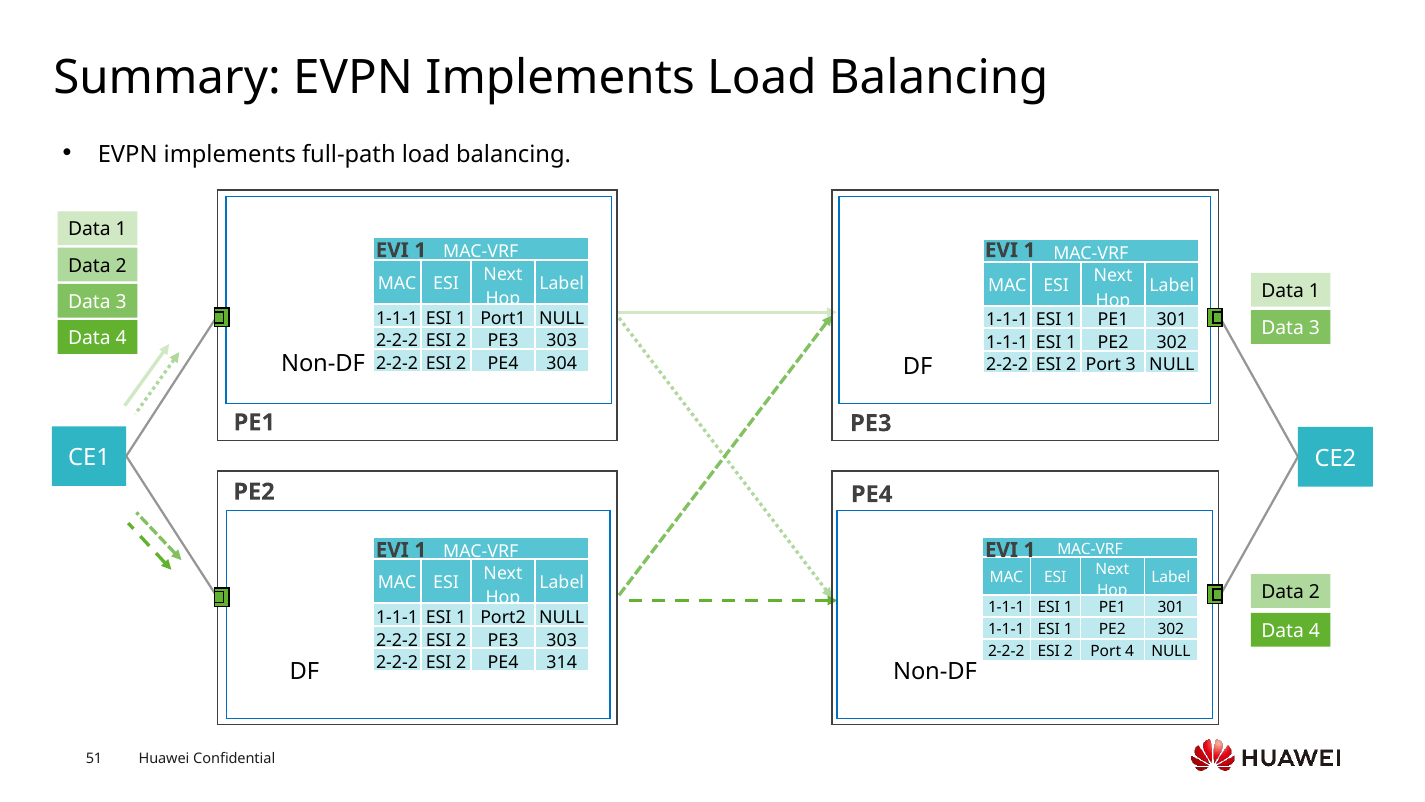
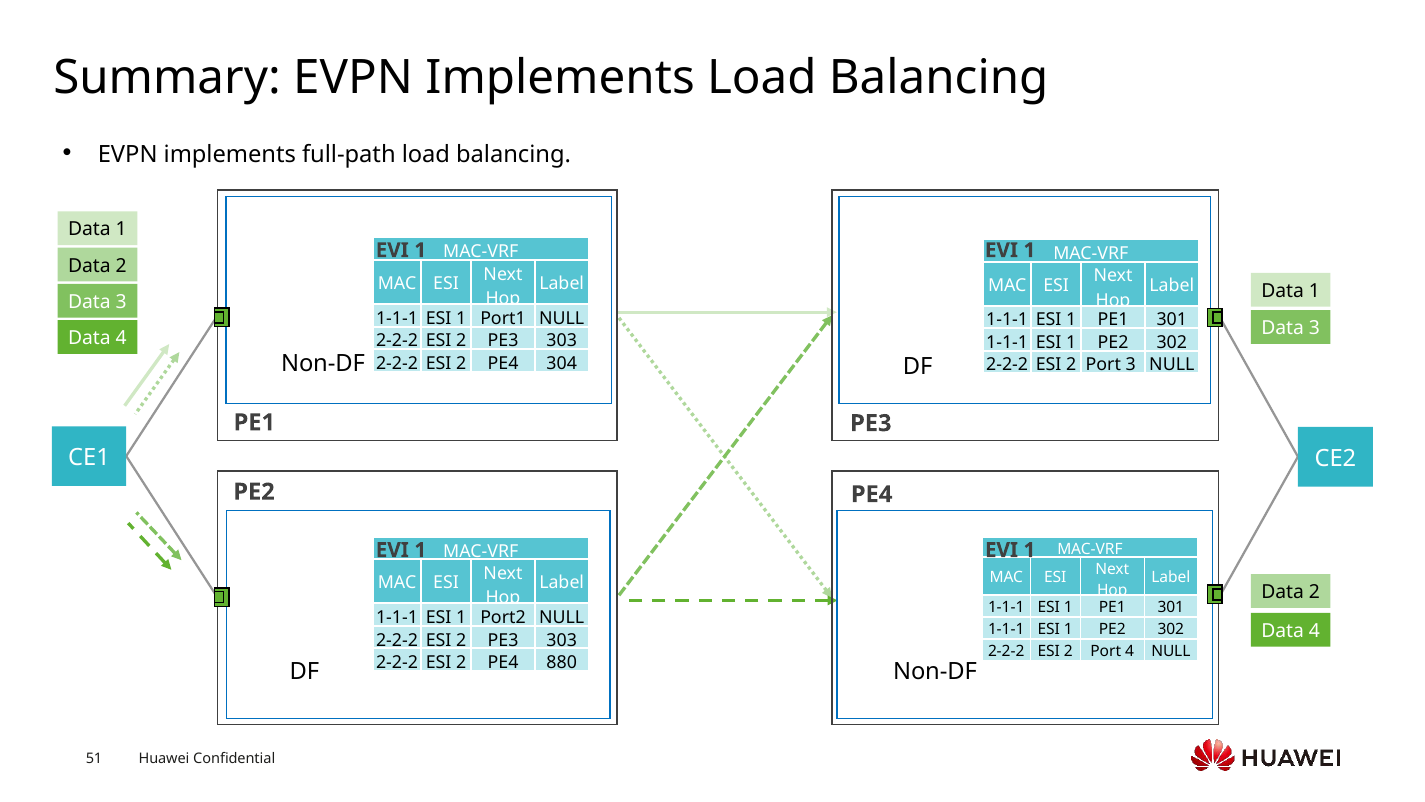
314: 314 -> 880
